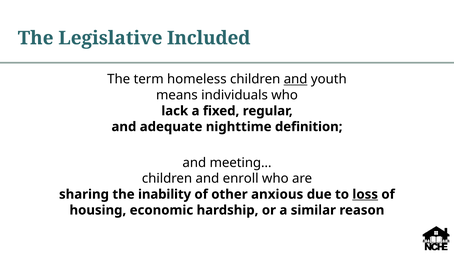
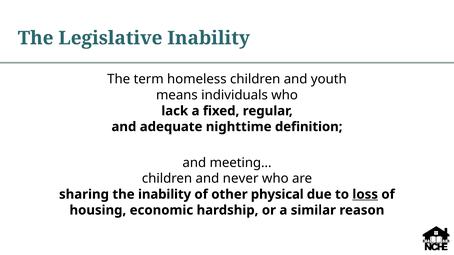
Legislative Included: Included -> Inability
and at (296, 79) underline: present -> none
enroll: enroll -> never
anxious: anxious -> physical
